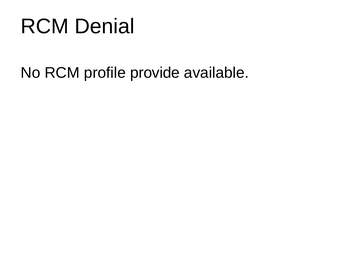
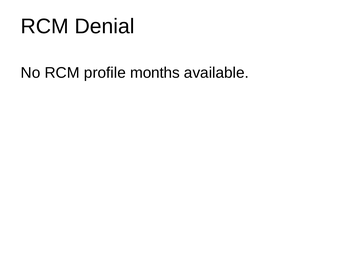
provide: provide -> months
